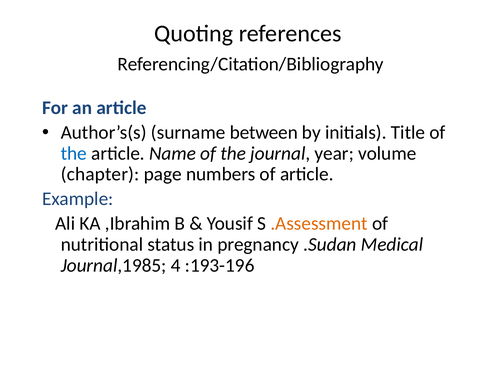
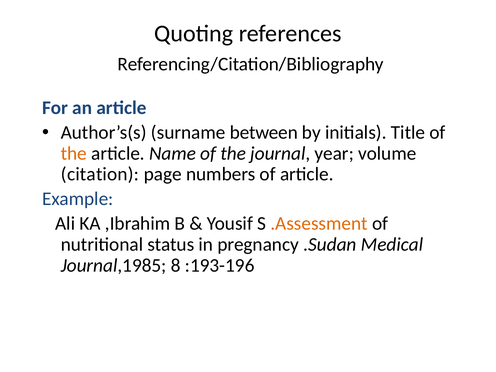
the at (74, 153) colour: blue -> orange
chapter: chapter -> citation
4: 4 -> 8
